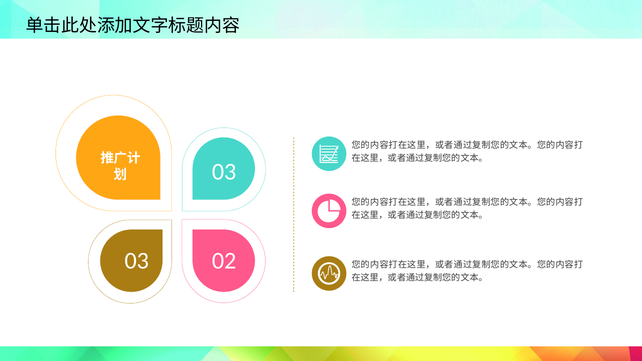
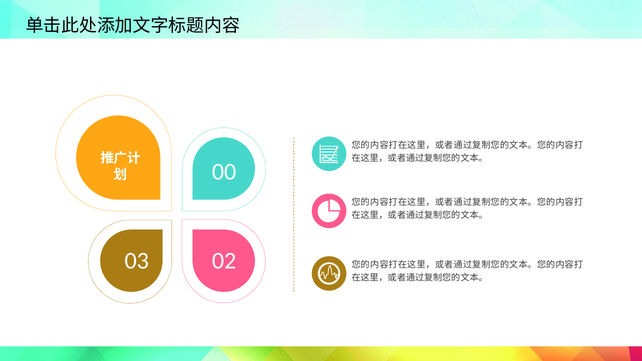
03 at (224, 172): 03 -> 00
